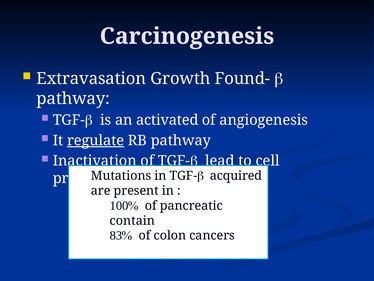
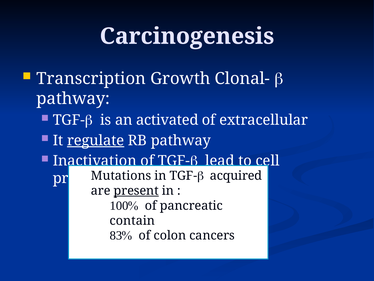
Extravasation: Extravasation -> Transcription
Found-: Found- -> Clonal-
angiogenesis: angiogenesis -> extracellular
present underline: none -> present
